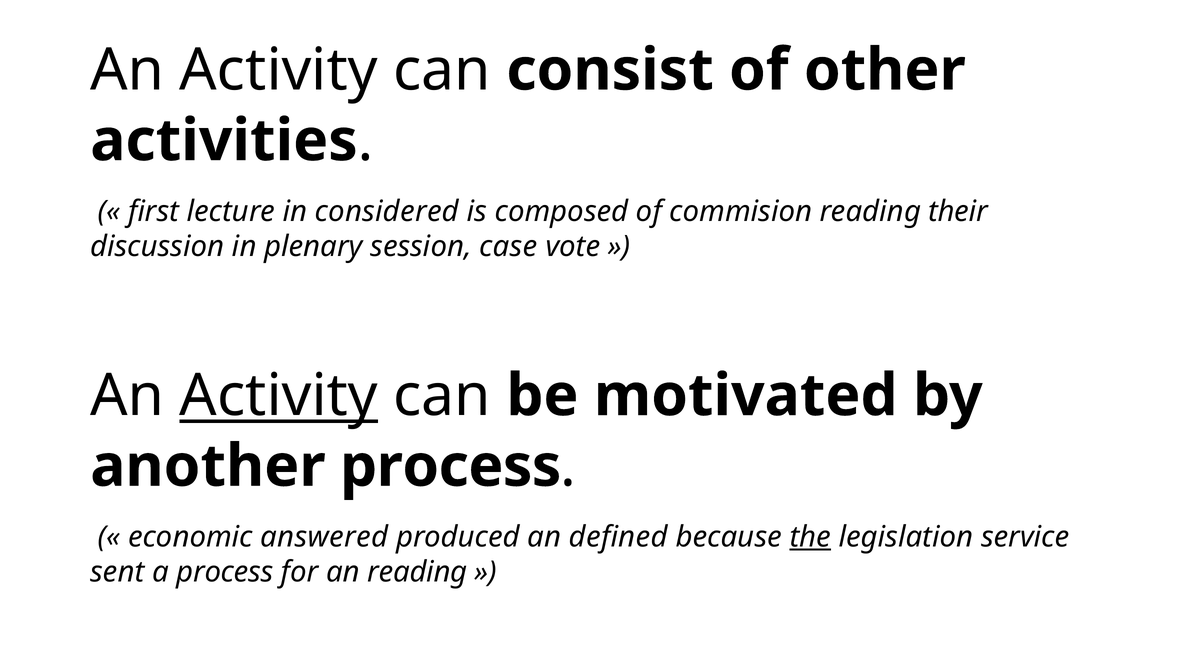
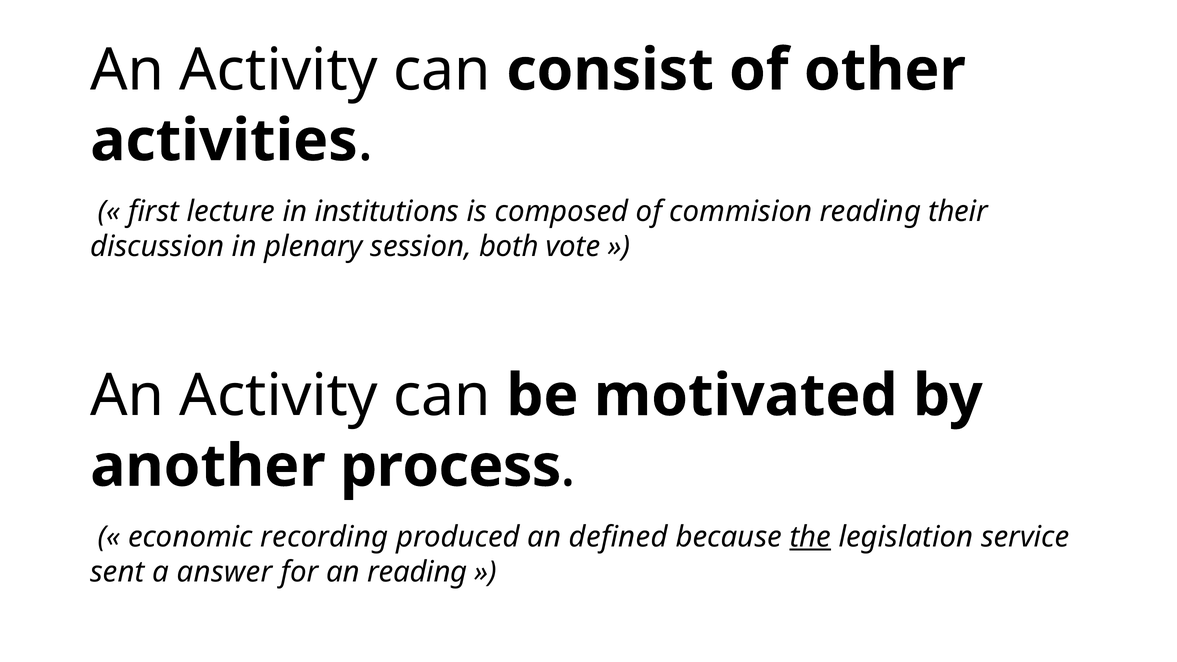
considered: considered -> institutions
case: case -> both
Activity at (279, 396) underline: present -> none
answered: answered -> recording
a process: process -> answer
